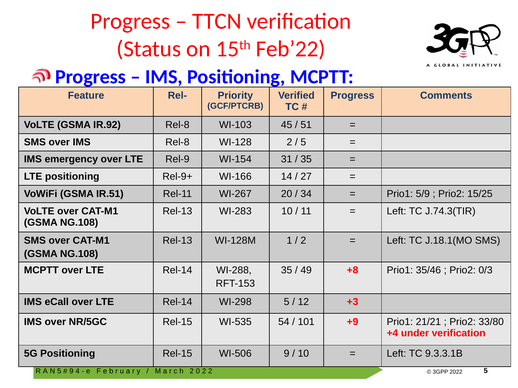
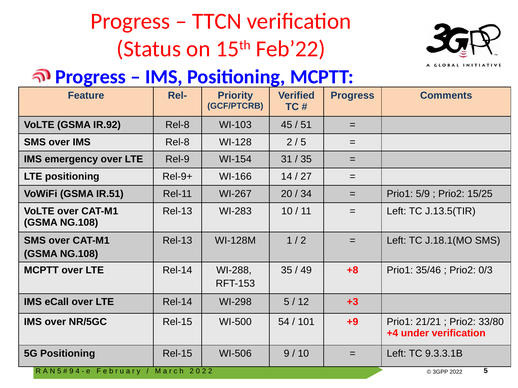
J.74.3(TIR: J.74.3(TIR -> J.13.5(TIR
WI-535: WI-535 -> WI-500
